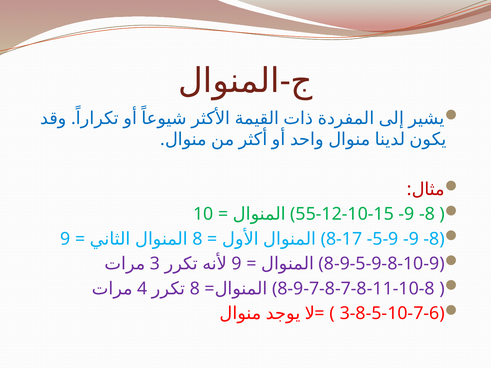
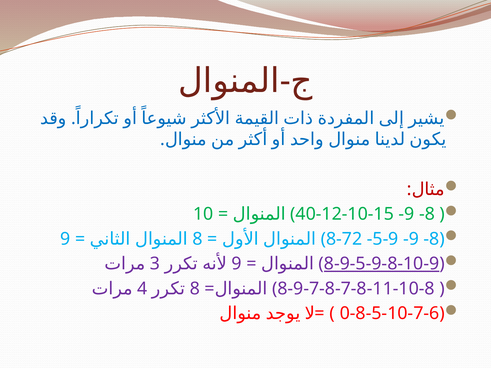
55-12-10-15: 55-12-10-15 -> 40-12-10-15
8-17: 8-17 -> 8-72
8-9-5-9-8-10-9 underline: none -> present
3-8-5-10-7-6: 3-8-5-10-7-6 -> 0-8-5-10-7-6
